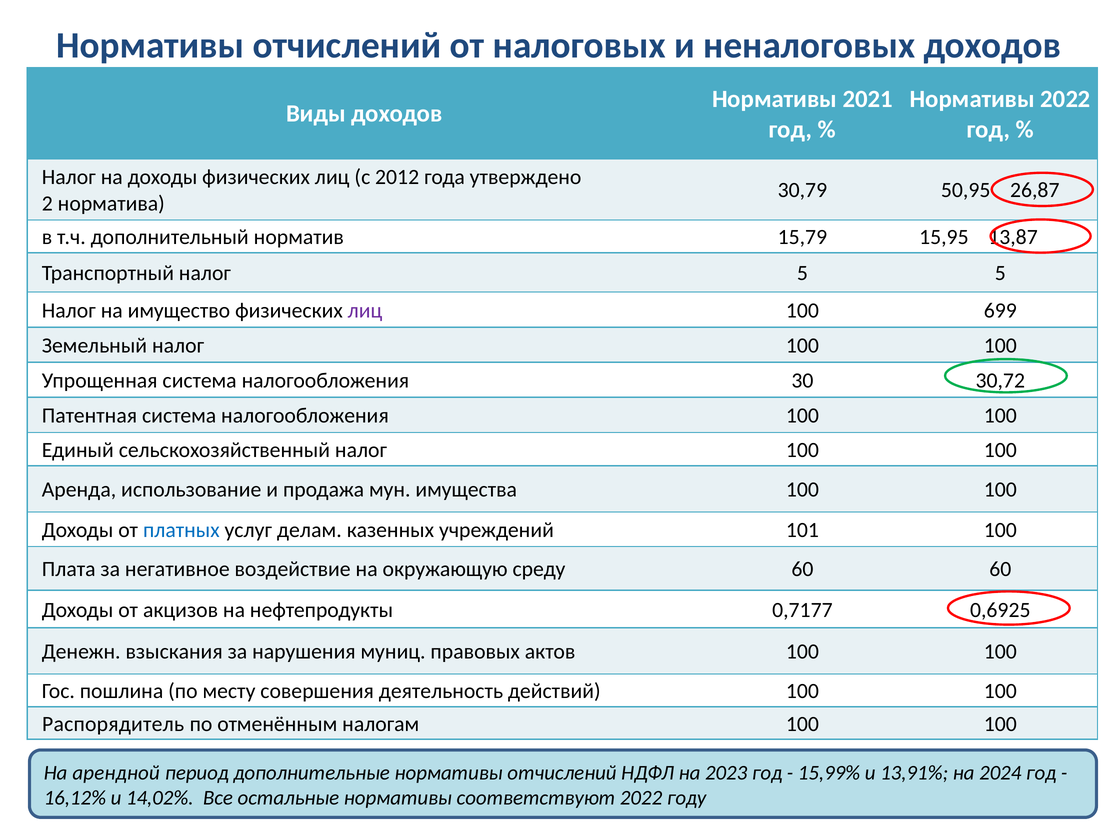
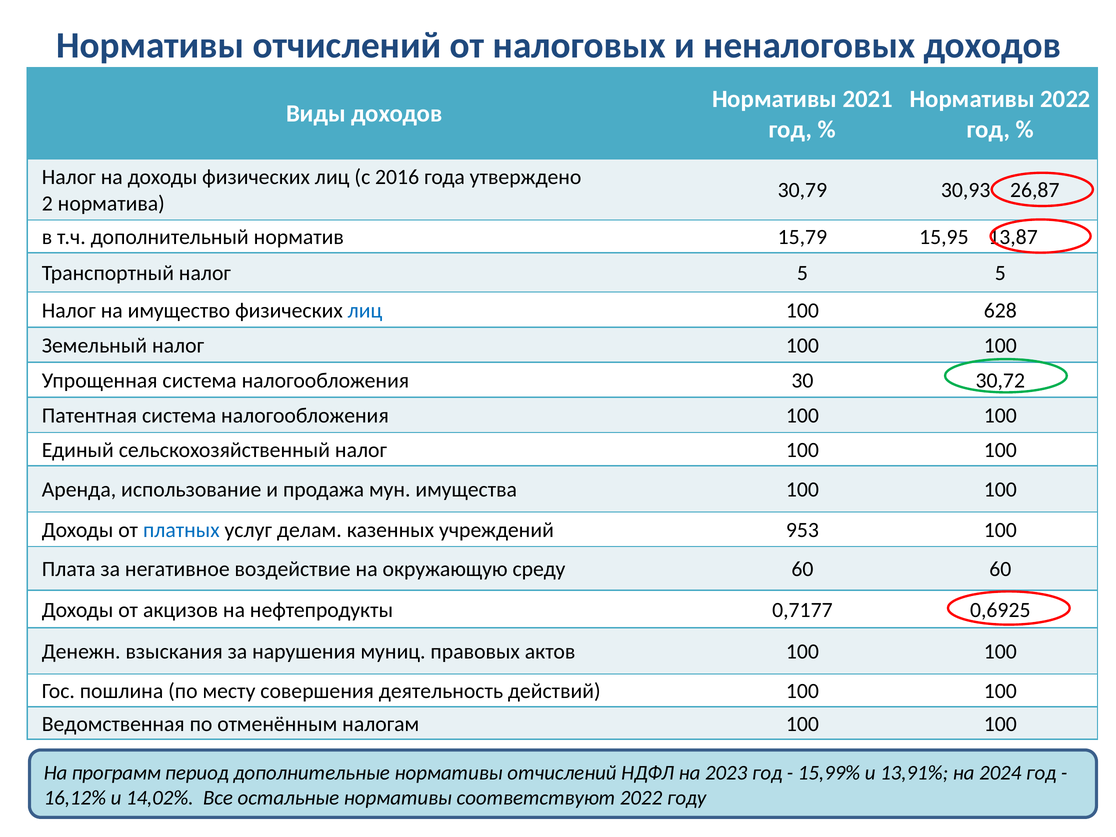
2012: 2012 -> 2016
50,95: 50,95 -> 30,93
лиц at (365, 310) colour: purple -> blue
699: 699 -> 628
101: 101 -> 953
Распорядитель: Распорядитель -> Ведомственная
арендной: арендной -> программ
